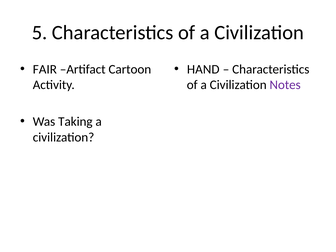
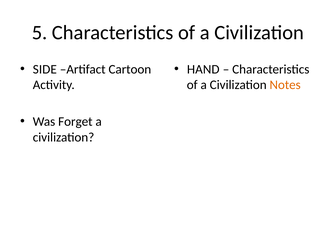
FAIR: FAIR -> SIDE
Notes colour: purple -> orange
Taking: Taking -> Forget
